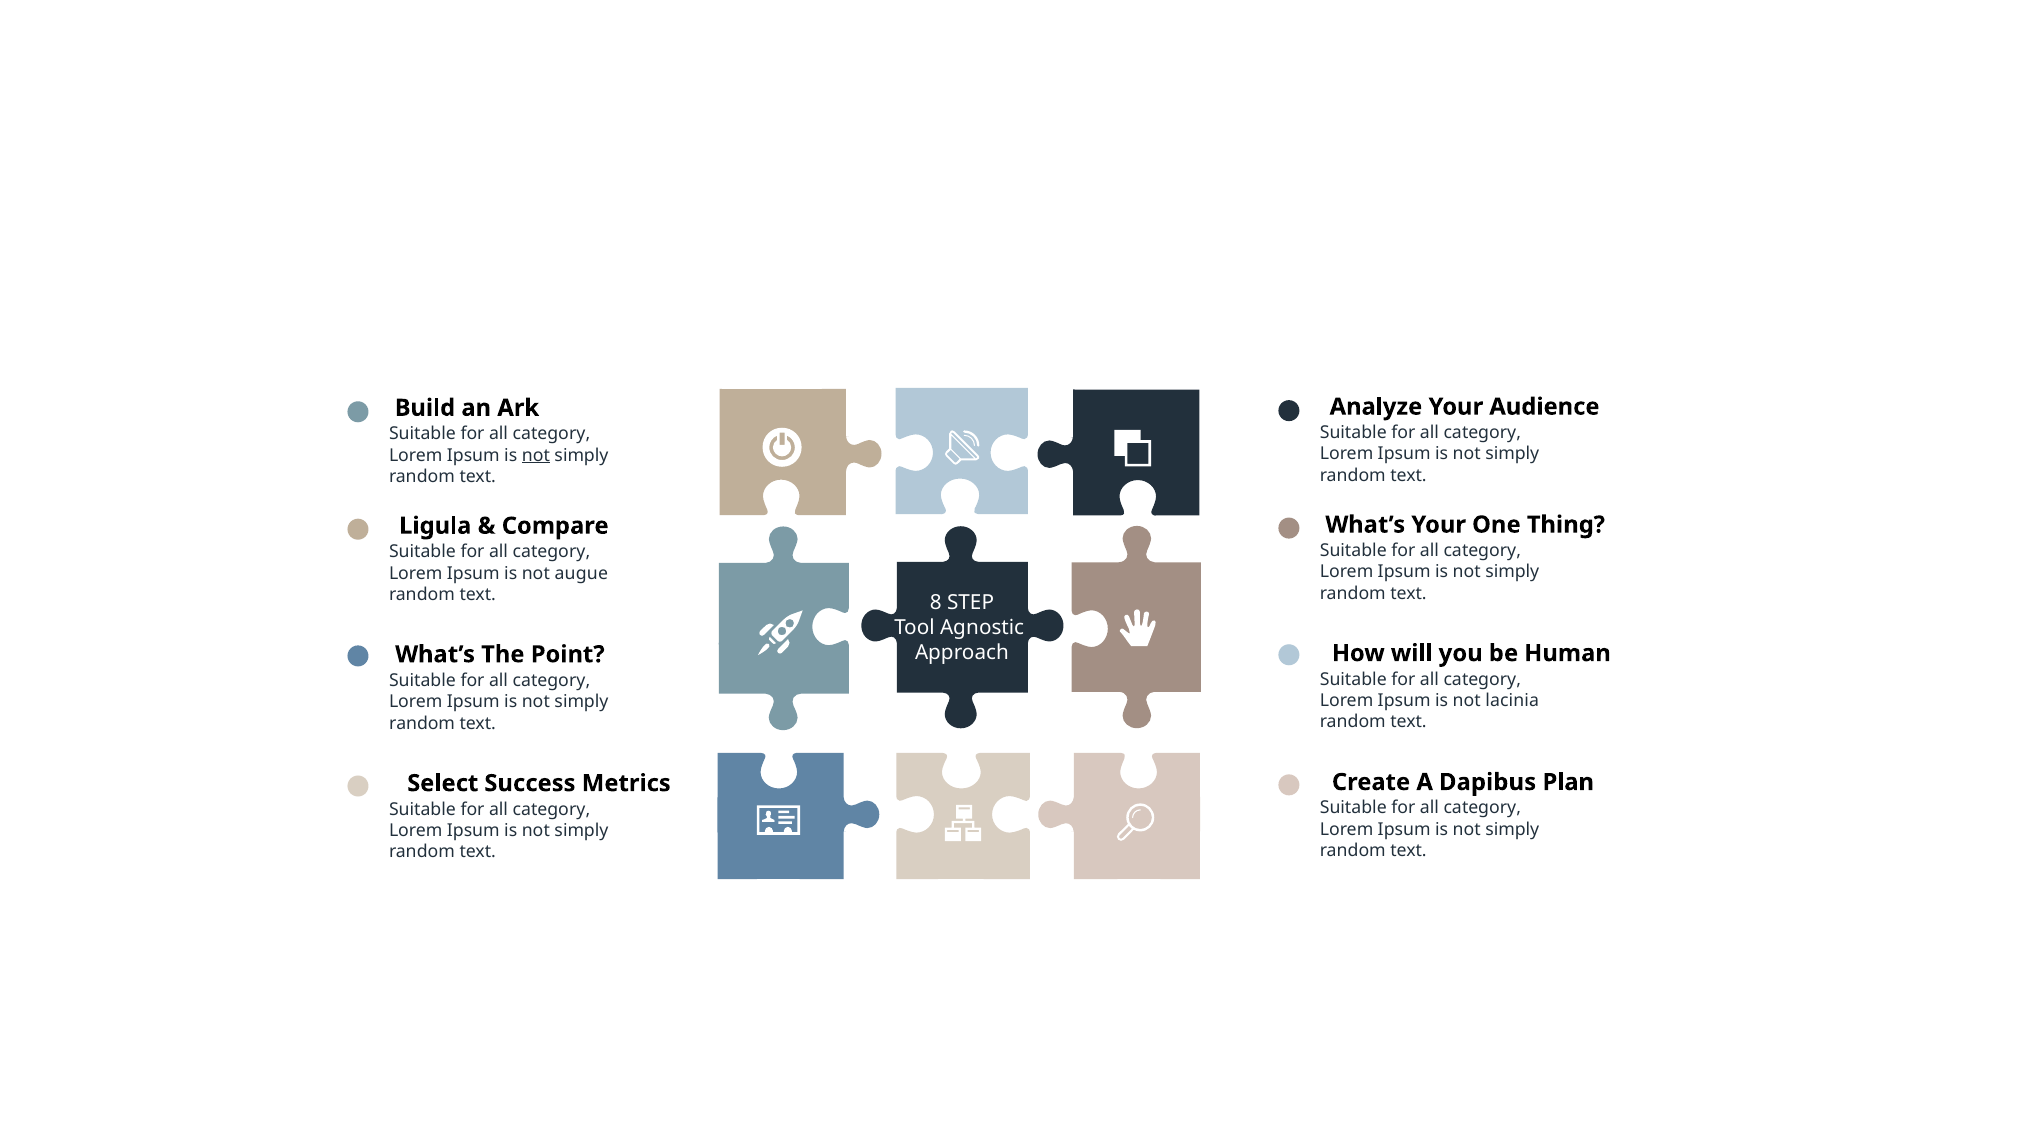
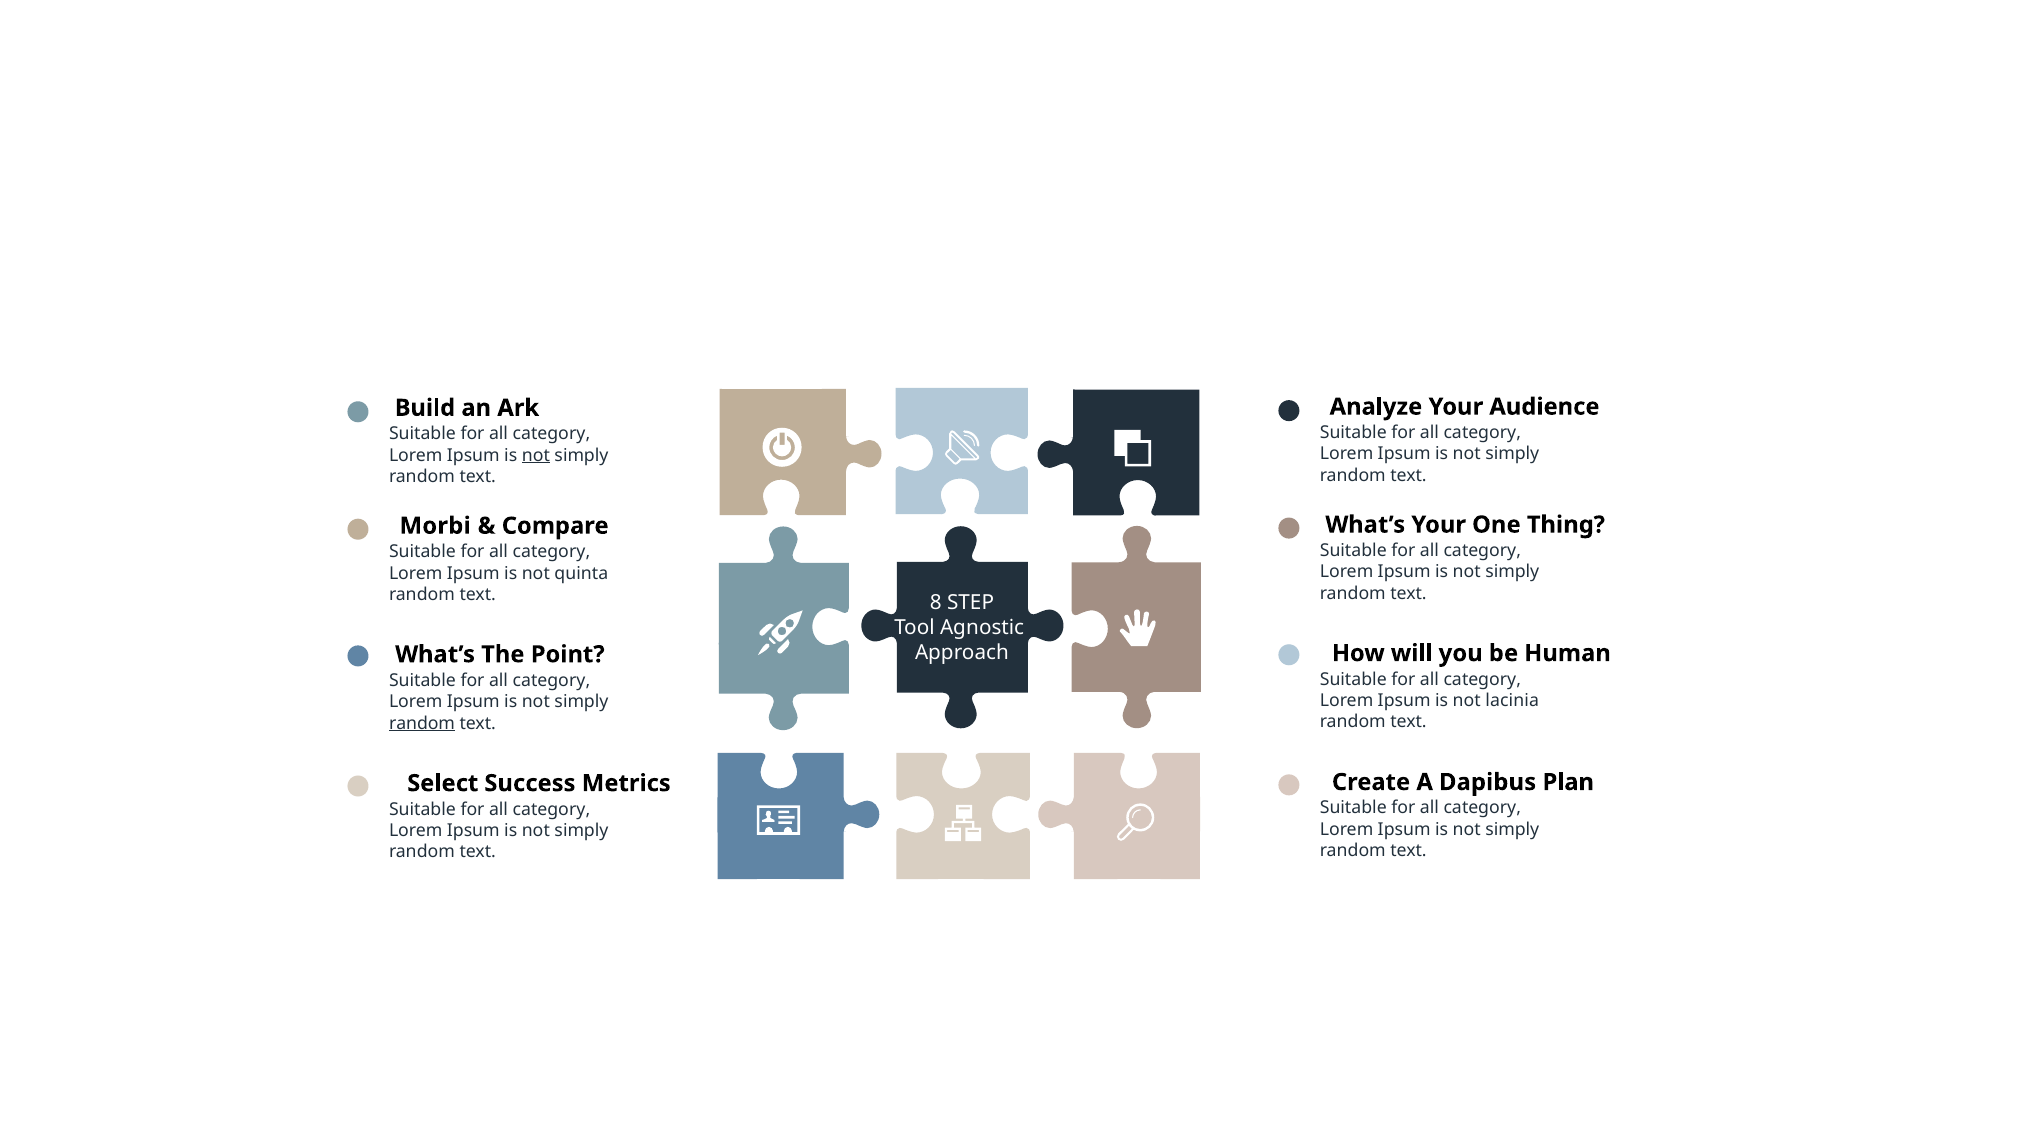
Ligula: Ligula -> Morbi
augue: augue -> quinta
random at (422, 723) underline: none -> present
